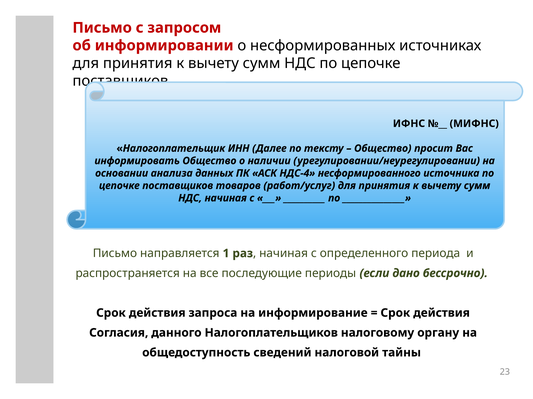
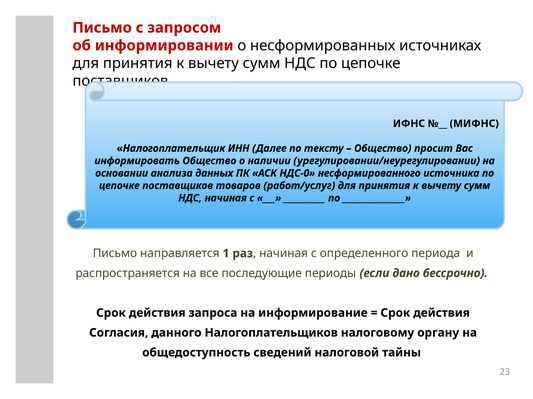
НДС-4: НДС-4 -> НДС-0
